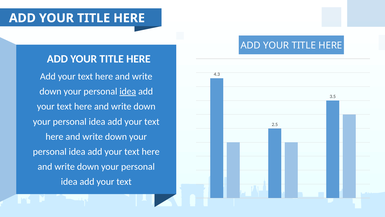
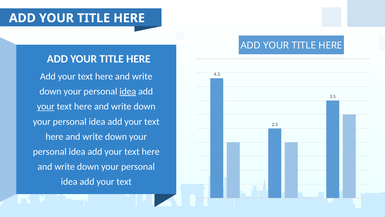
your at (46, 106) underline: none -> present
